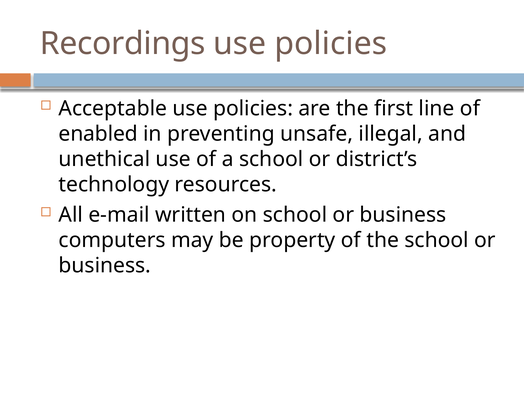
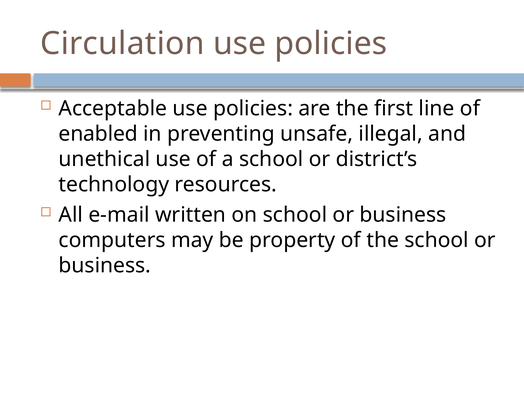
Recordings: Recordings -> Circulation
